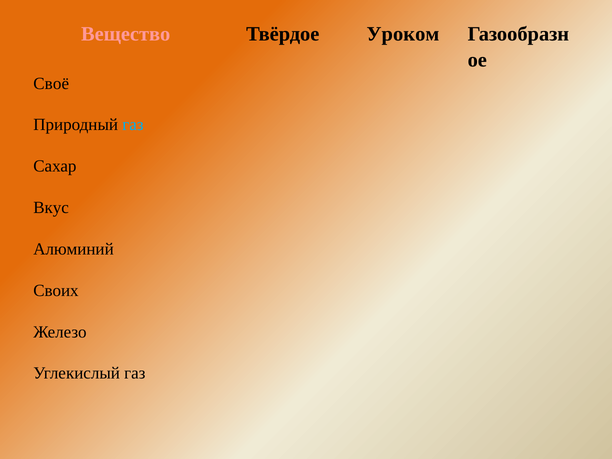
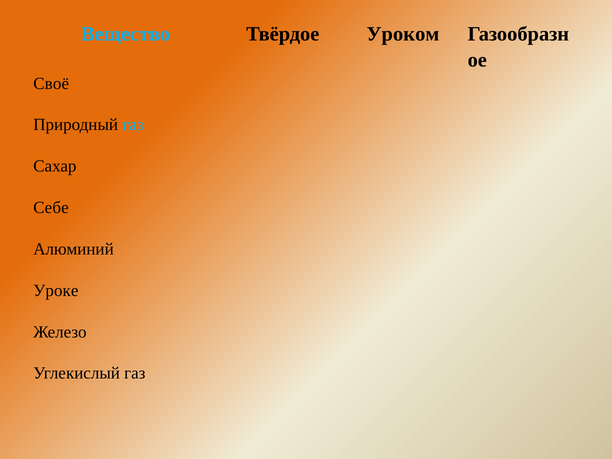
Вещество colour: pink -> light blue
Вкус: Вкус -> Себе
Своих: Своих -> Уроке
